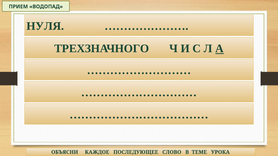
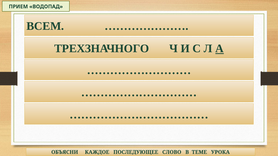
НУЛЯ: НУЛЯ -> ВСЕМ
